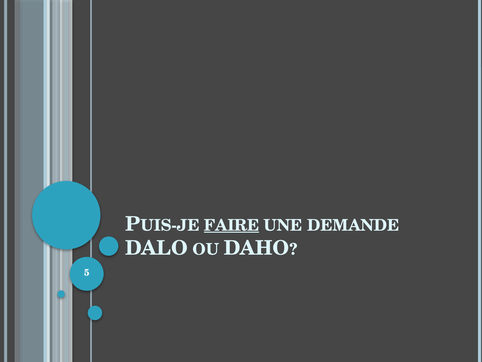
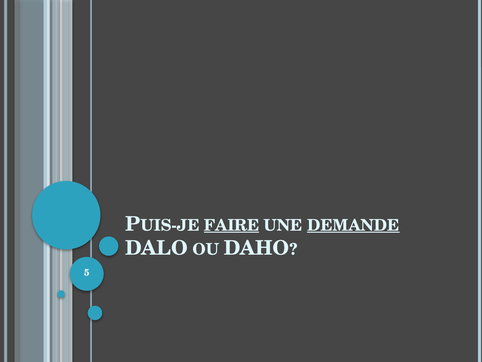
DEMANDE underline: none -> present
